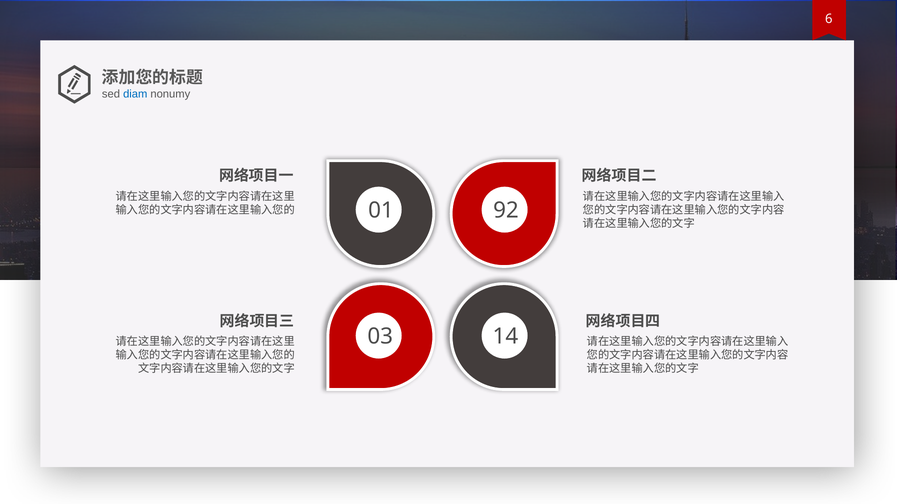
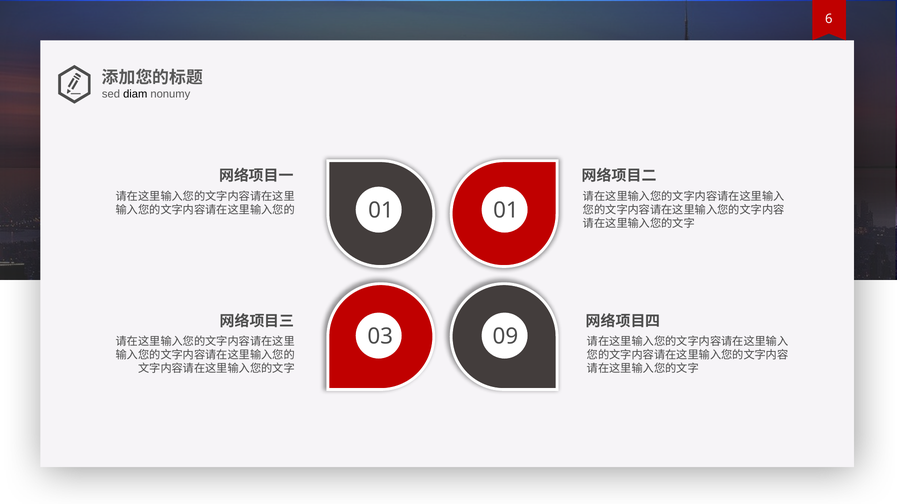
diam colour: blue -> black
01 92: 92 -> 01
14: 14 -> 09
